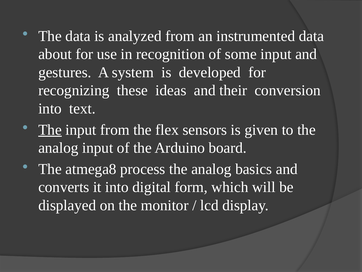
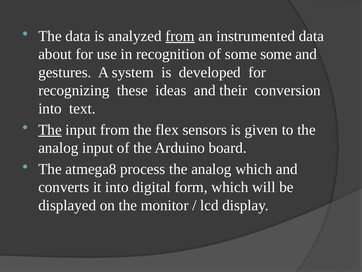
from at (180, 36) underline: none -> present
some input: input -> some
analog basics: basics -> which
